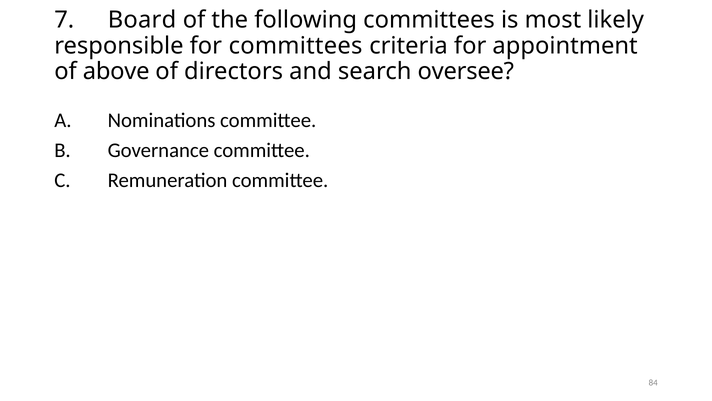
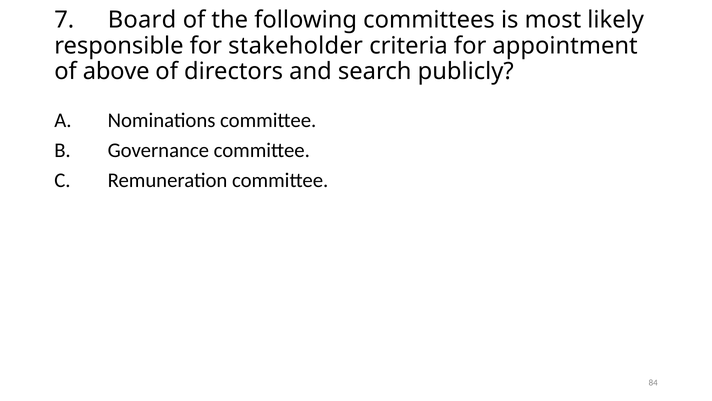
for committees: committees -> stakeholder
oversee: oversee -> publicly
